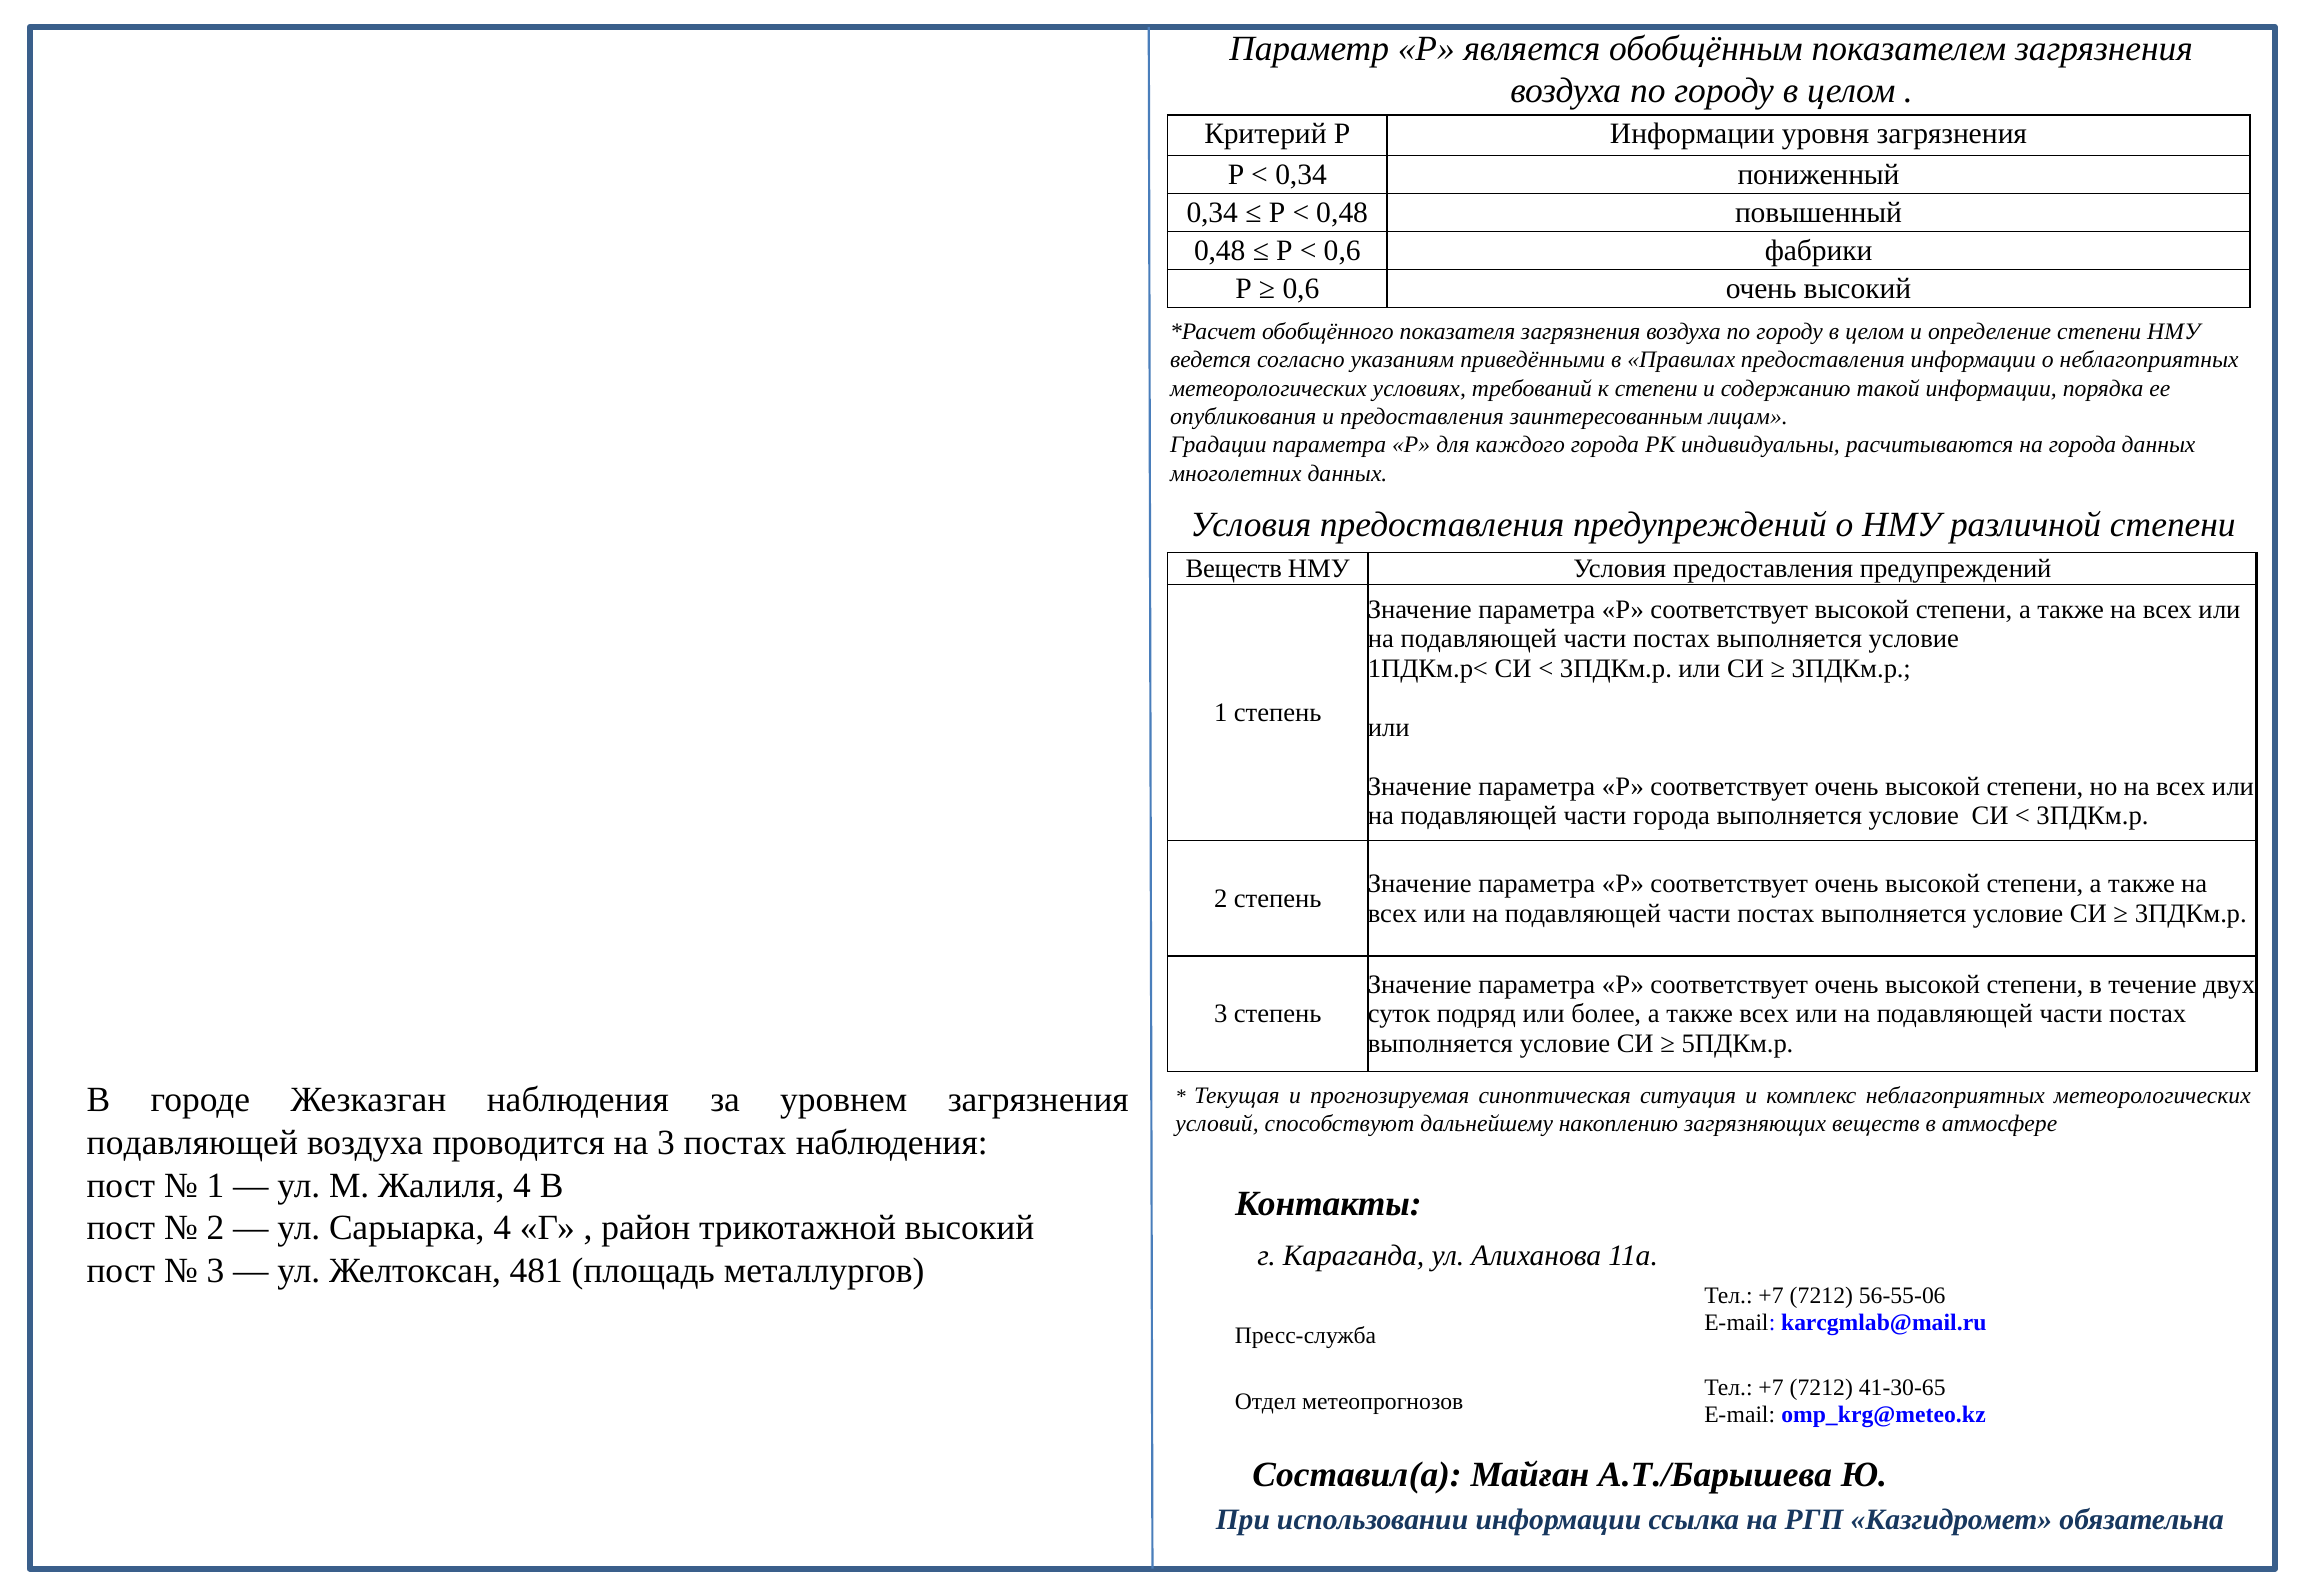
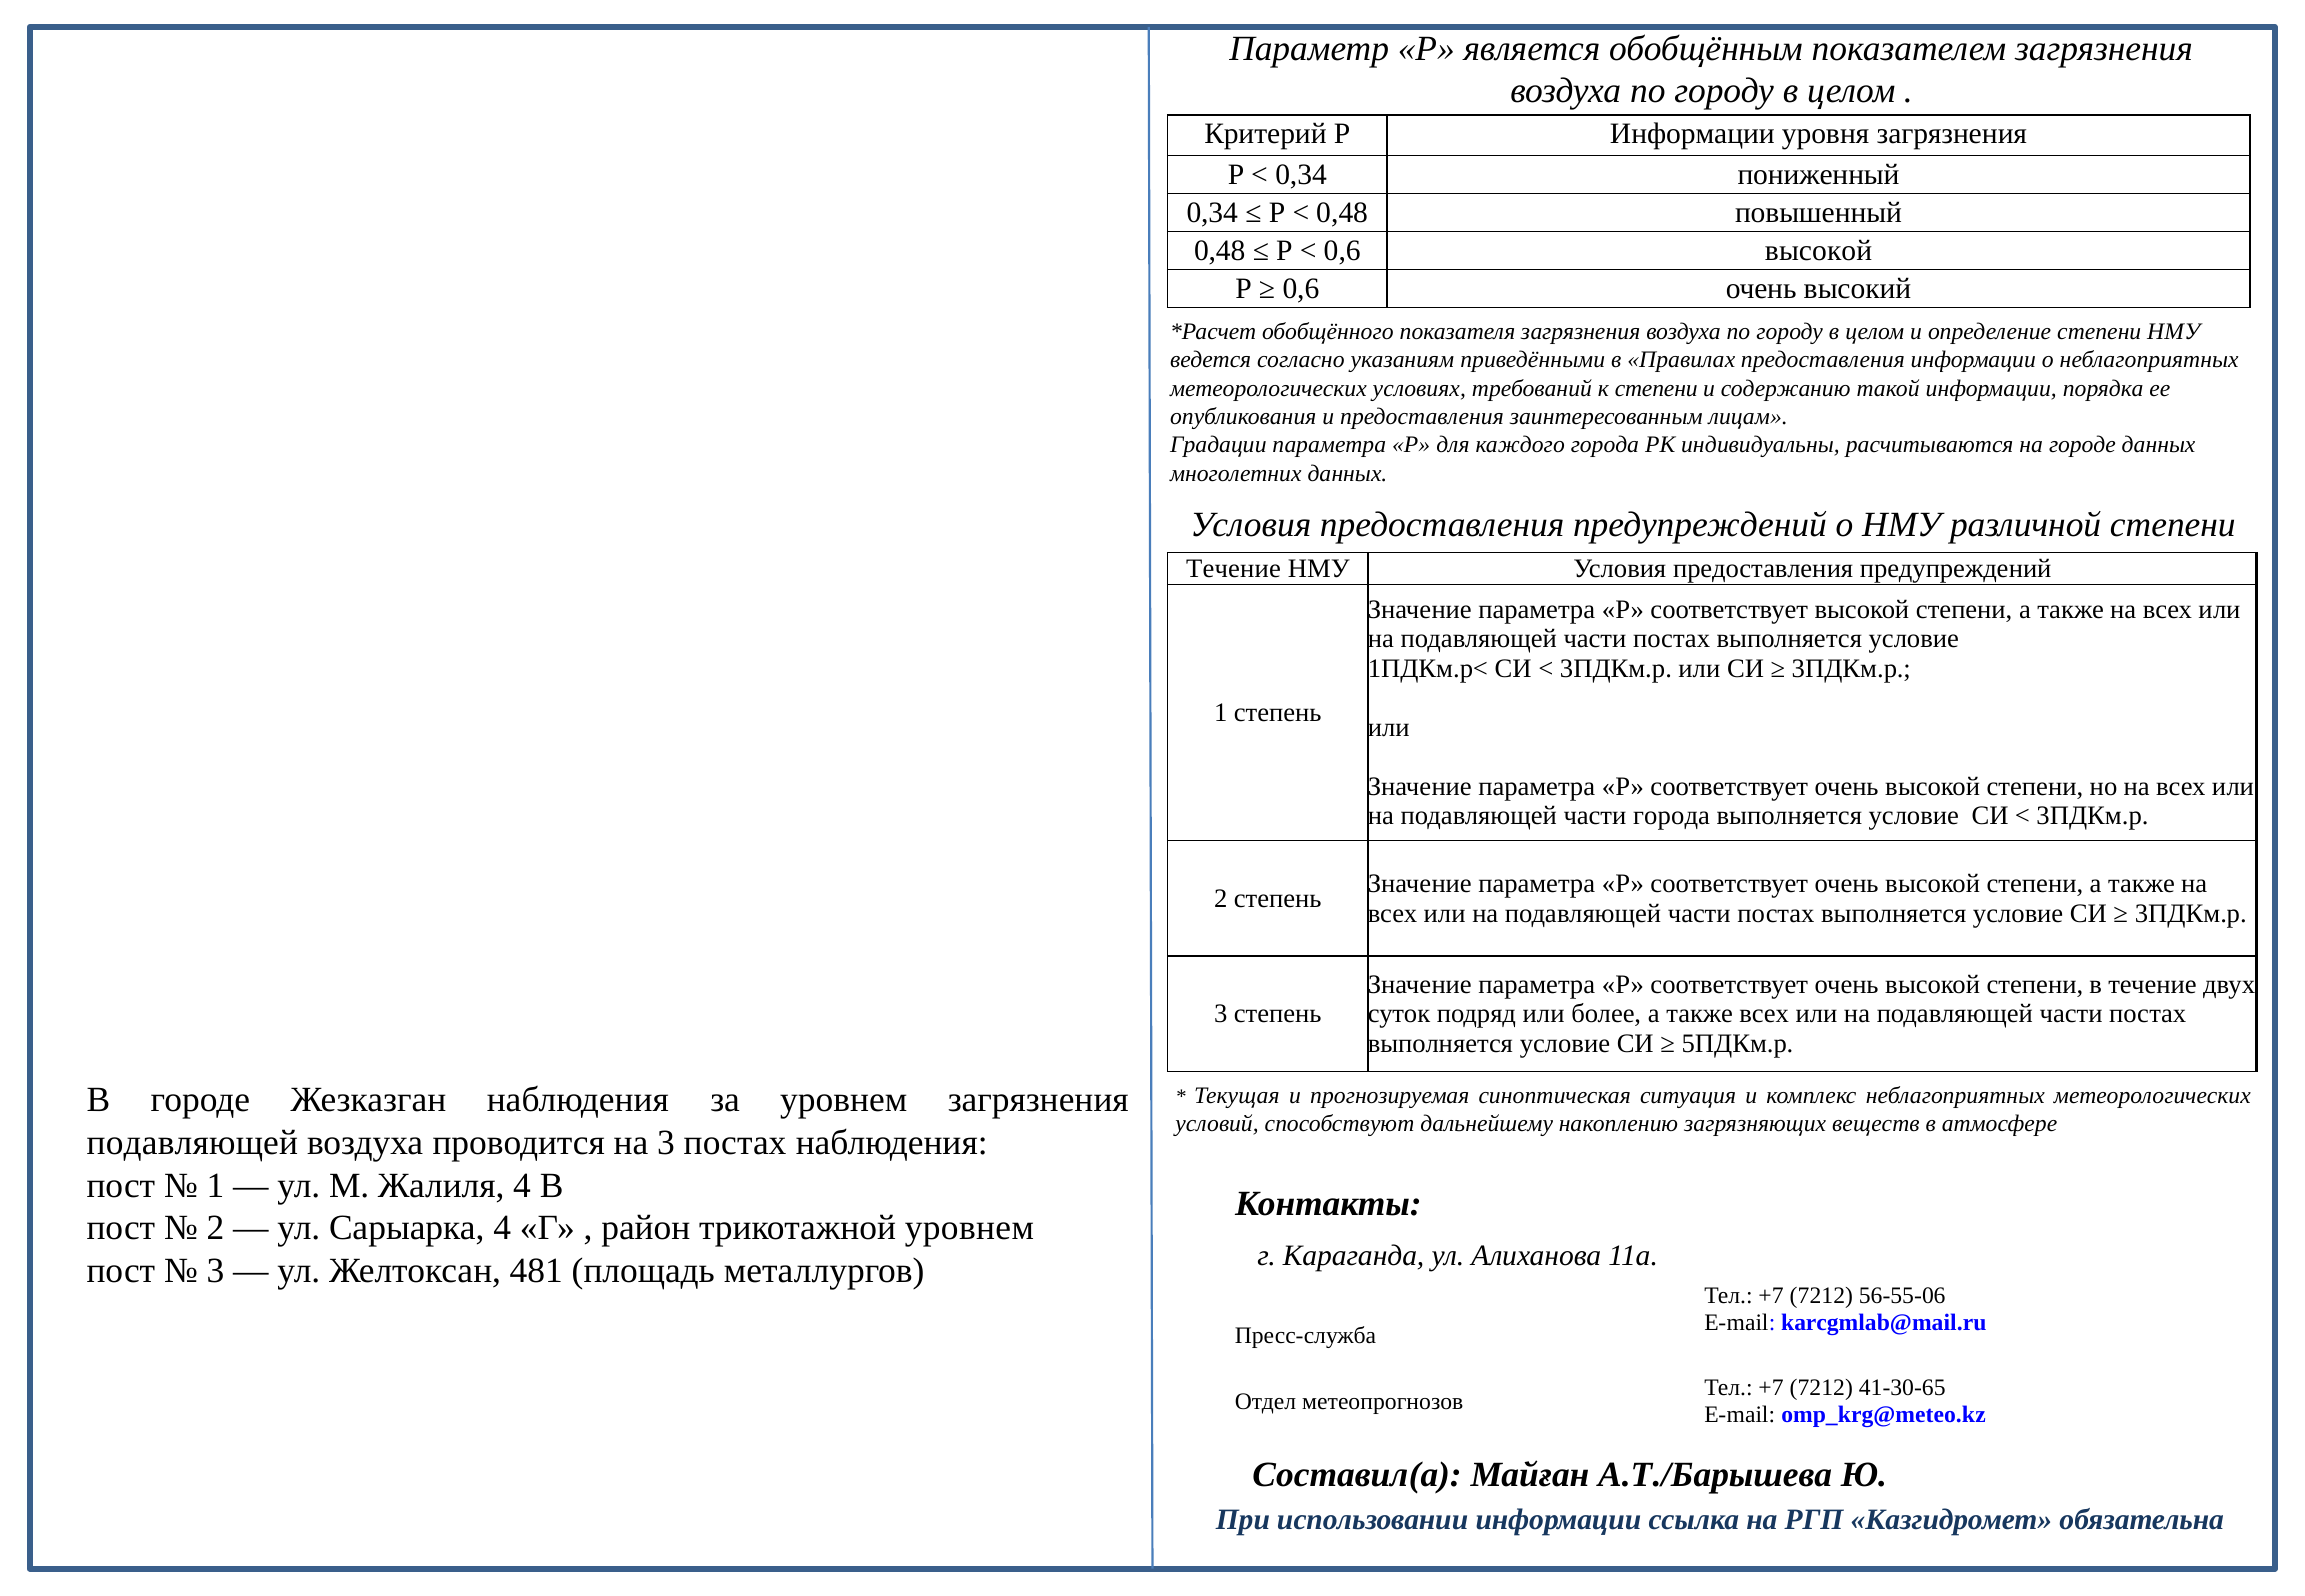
0,6 фабрики: фабрики -> высокой
на города: города -> городе
Веществ at (1234, 569): Веществ -> Течение
трикотажной высокий: высокий -> уровнем
